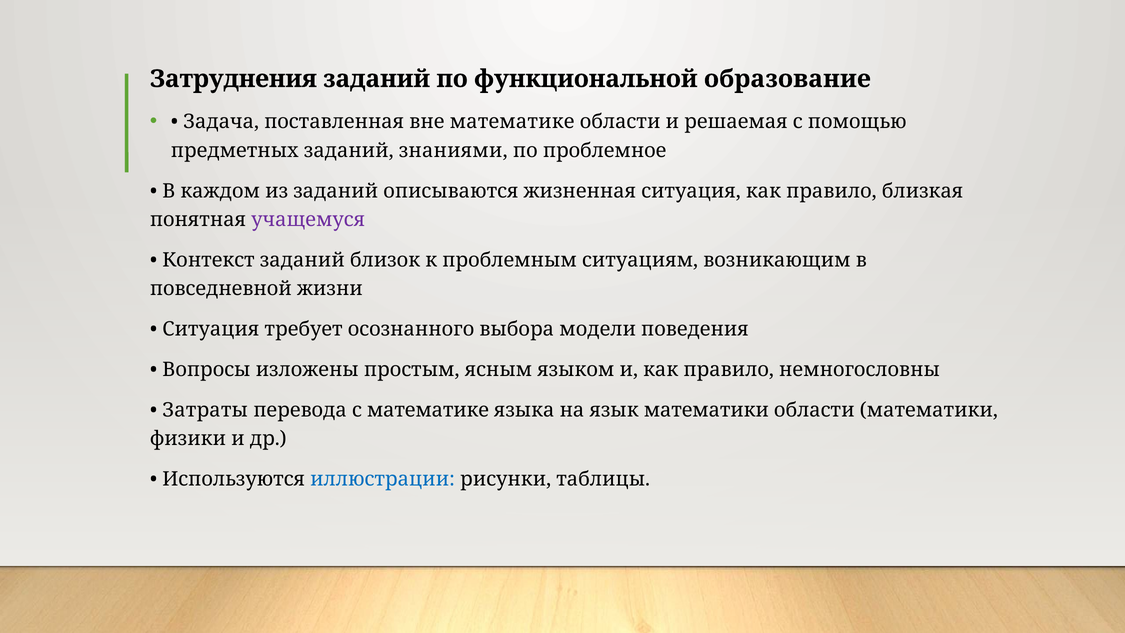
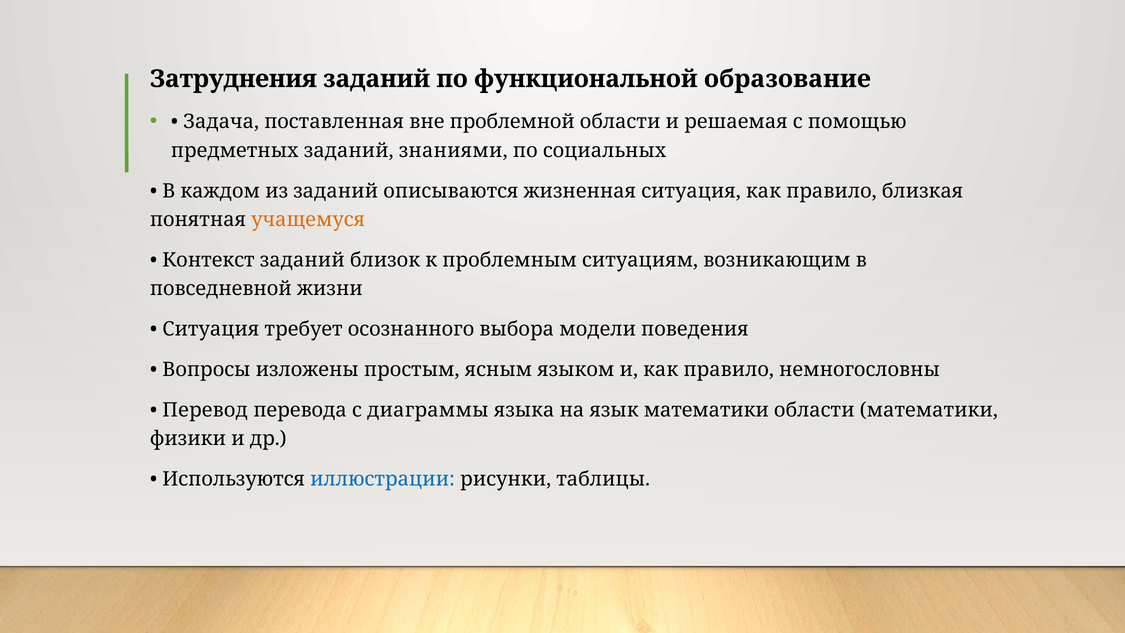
вне математике: математике -> проблемной
проблемное: проблемное -> социальных
учащемуся colour: purple -> orange
Затраты: Затраты -> Перевод
с математике: математике -> диаграммы
